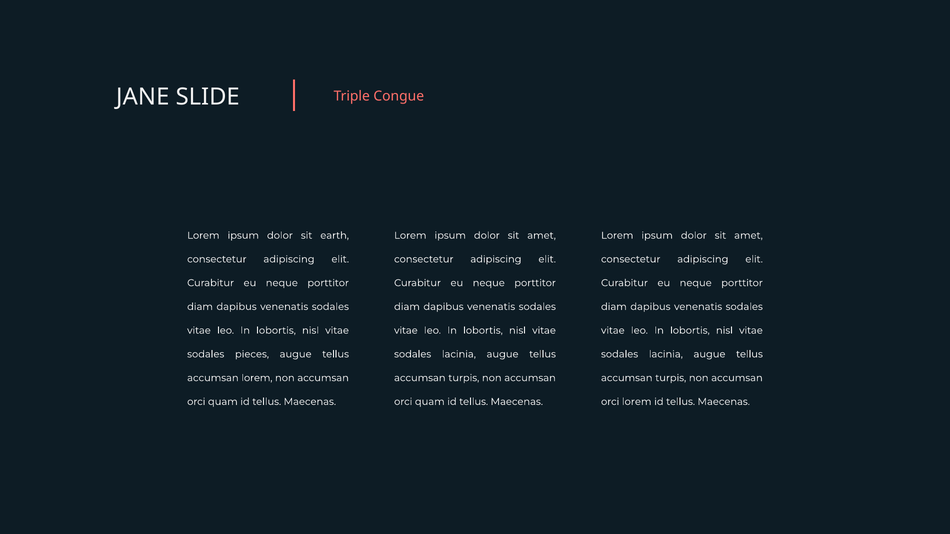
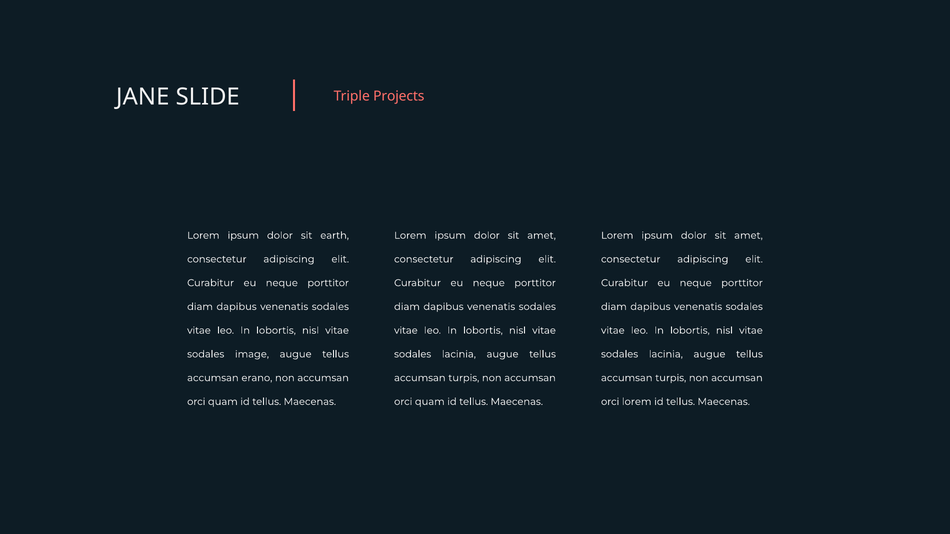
Congue: Congue -> Projects
pieces: pieces -> image
accumsan lorem: lorem -> erano
